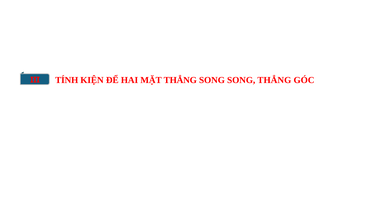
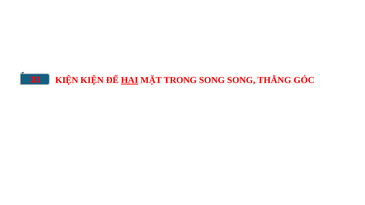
TÍNH at (67, 80): TÍNH -> KIỆN
HAI underline: none -> present
MẶT THẲNG: THẲNG -> TRONG
